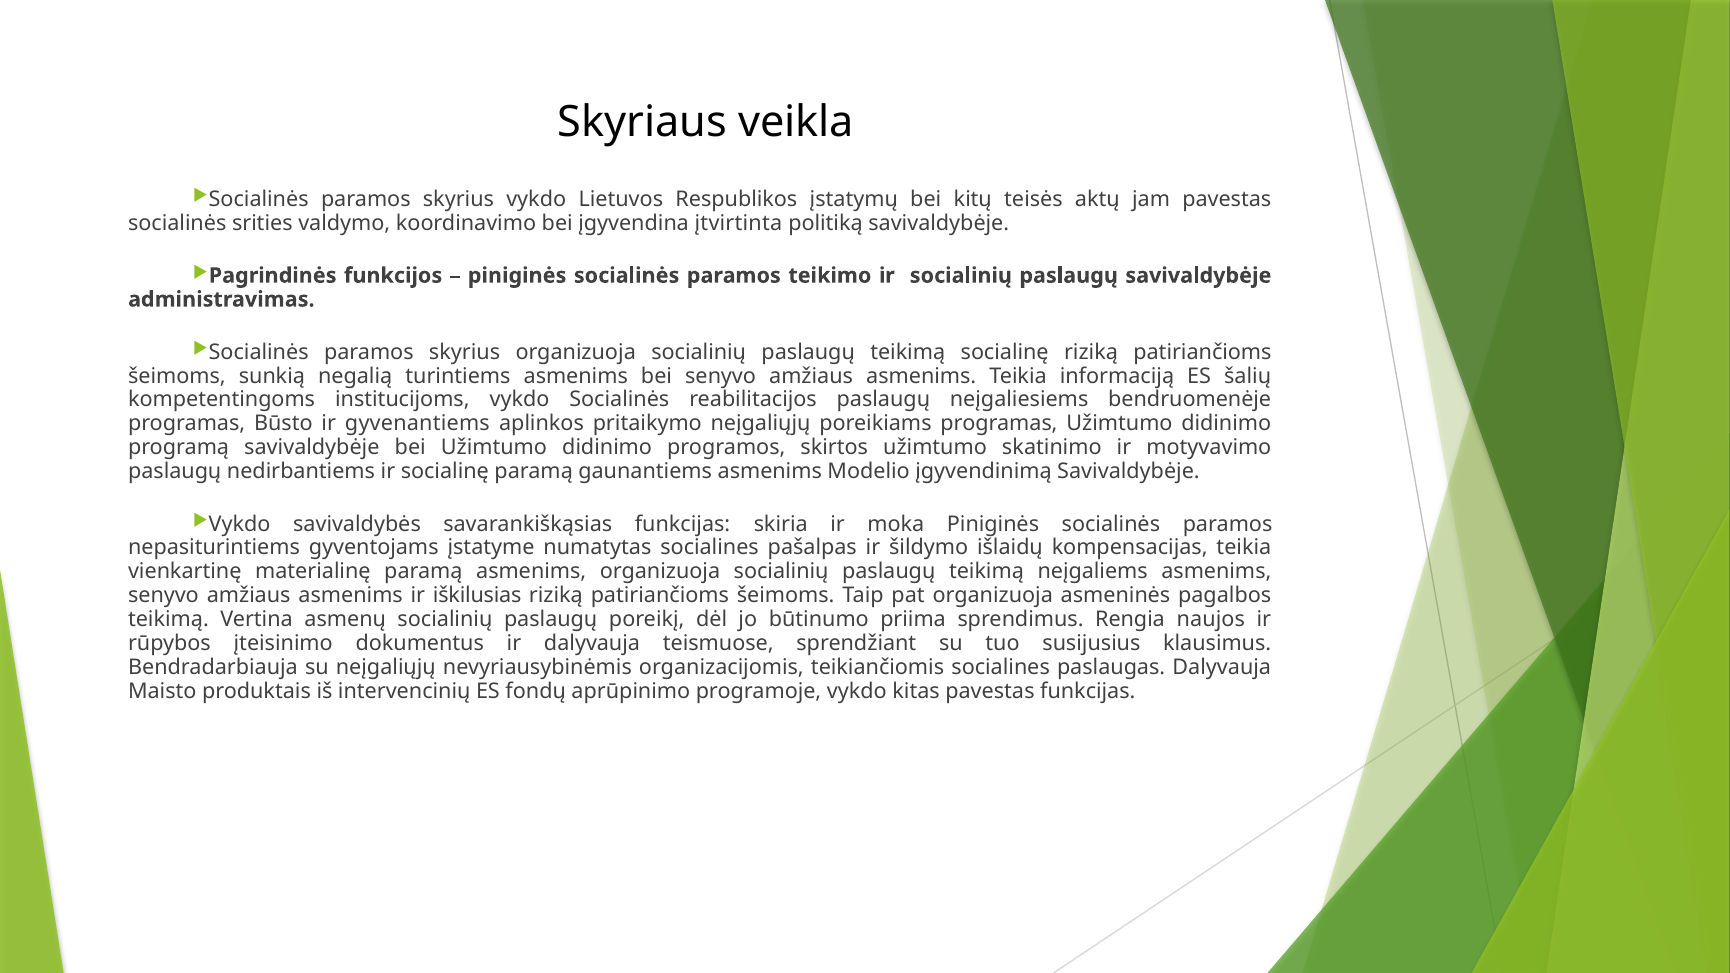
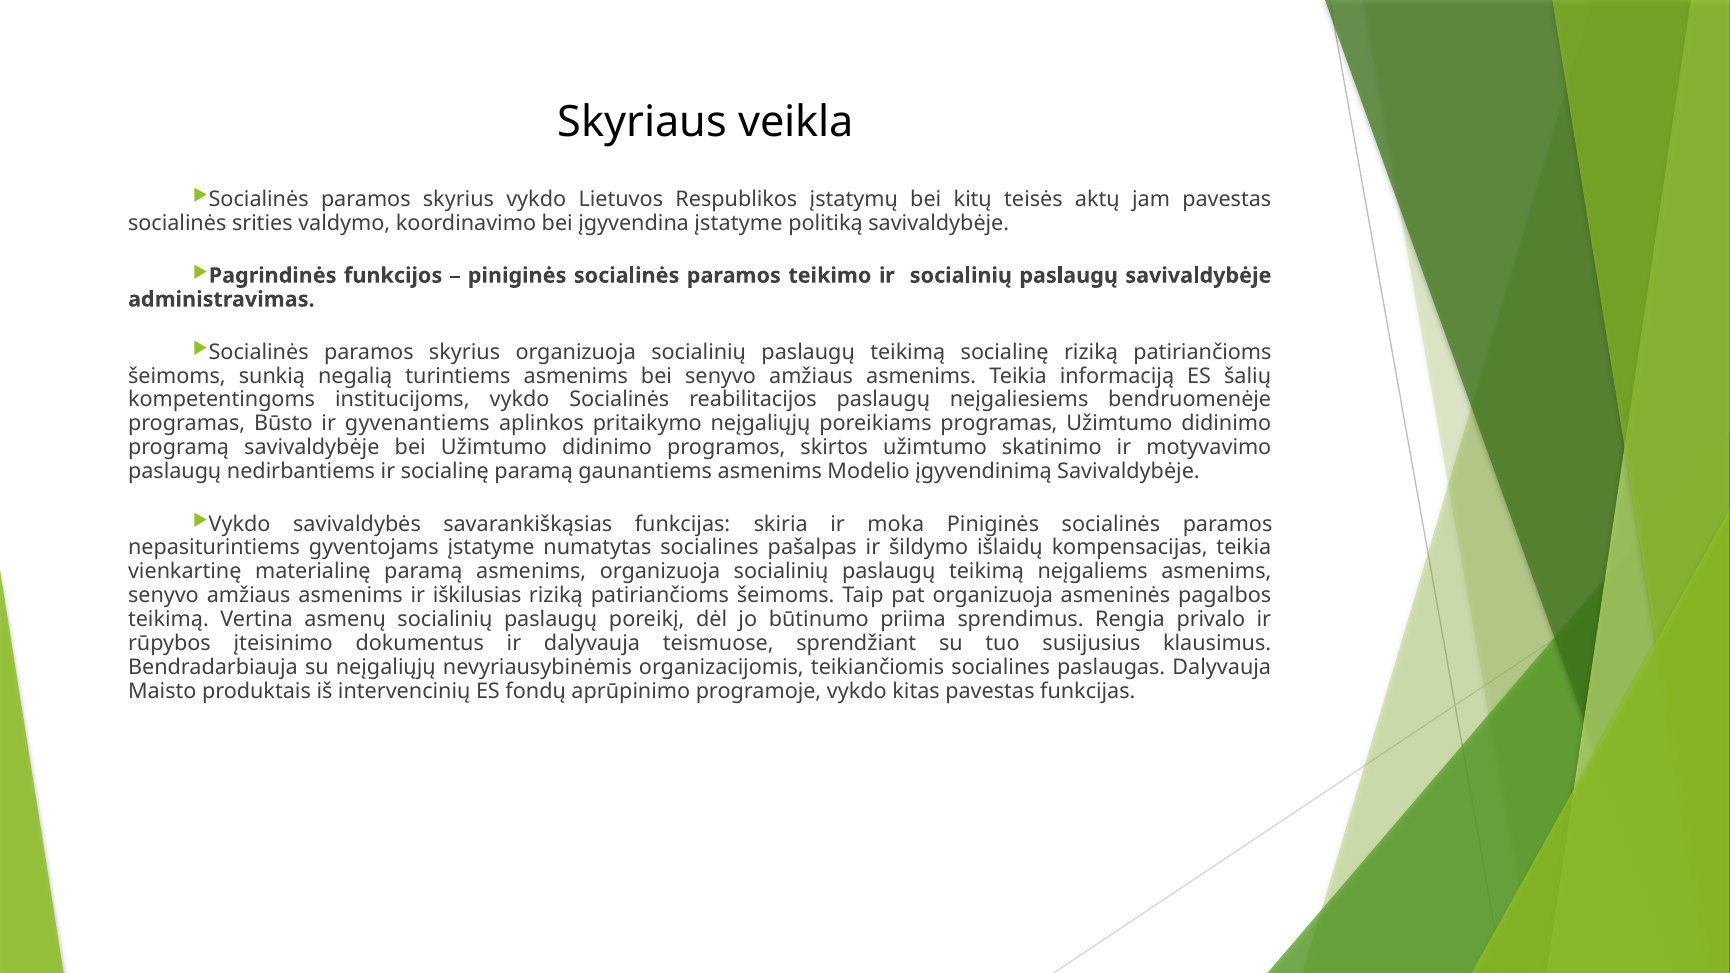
įgyvendina įtvirtinta: įtvirtinta -> įstatyme
naujos: naujos -> privalo
